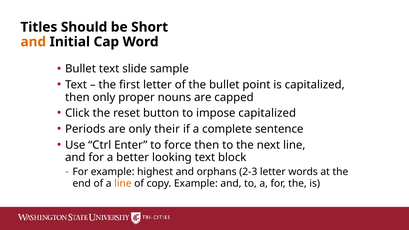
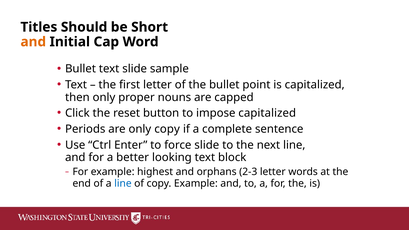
only their: their -> copy
force then: then -> slide
line at (123, 183) colour: orange -> blue
